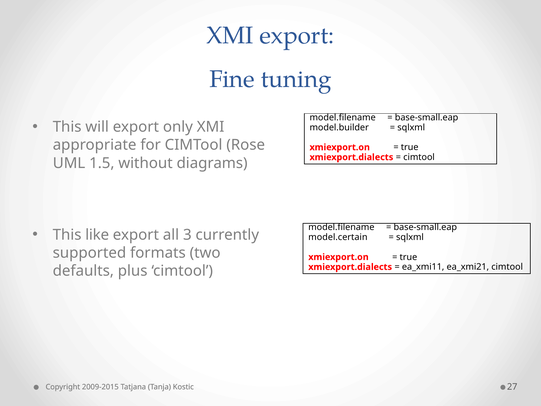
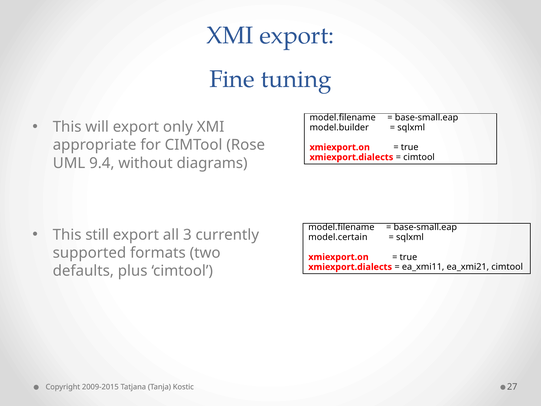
1.5: 1.5 -> 9.4
like: like -> still
